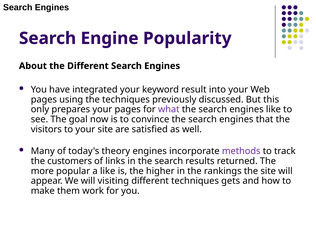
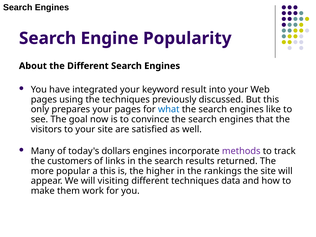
what colour: purple -> blue
theory: theory -> dollars
a like: like -> this
gets: gets -> data
